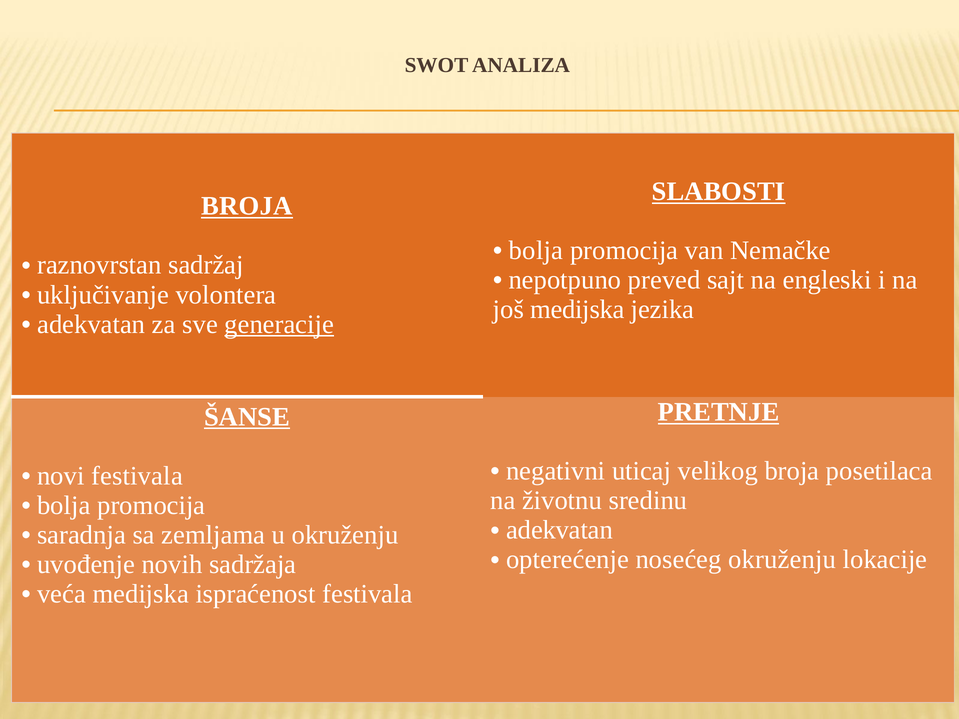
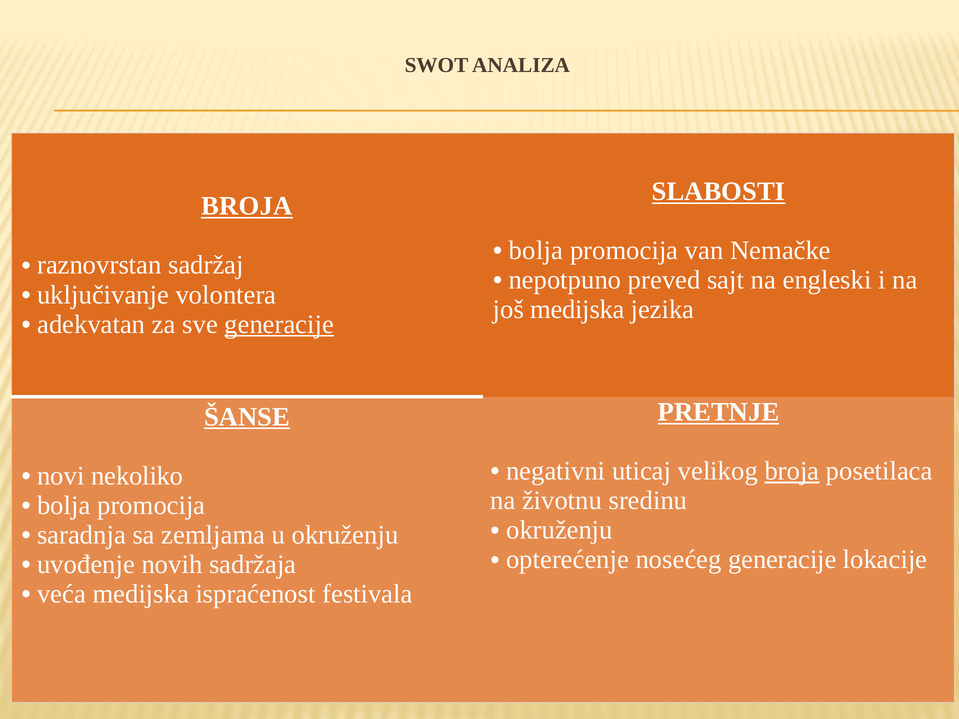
broja at (792, 471) underline: none -> present
novi festivala: festivala -> nekoliko
adekvatan at (560, 530): adekvatan -> okruženju
nosećeg okruženju: okruženju -> generacije
